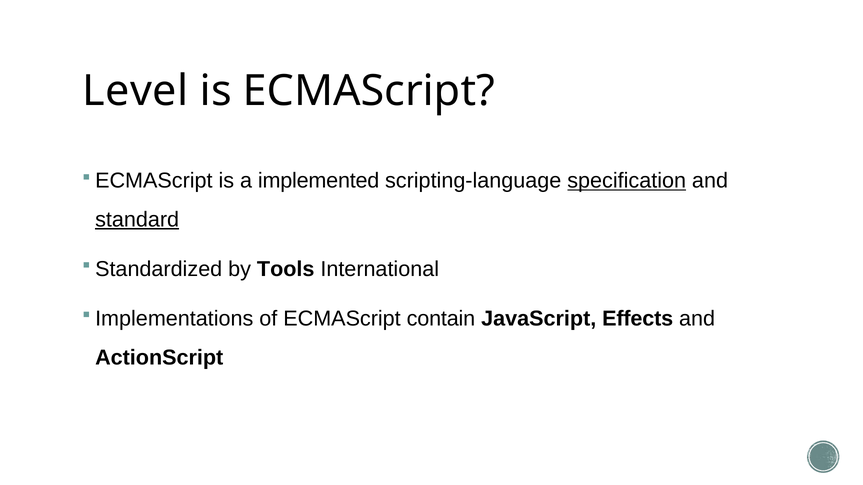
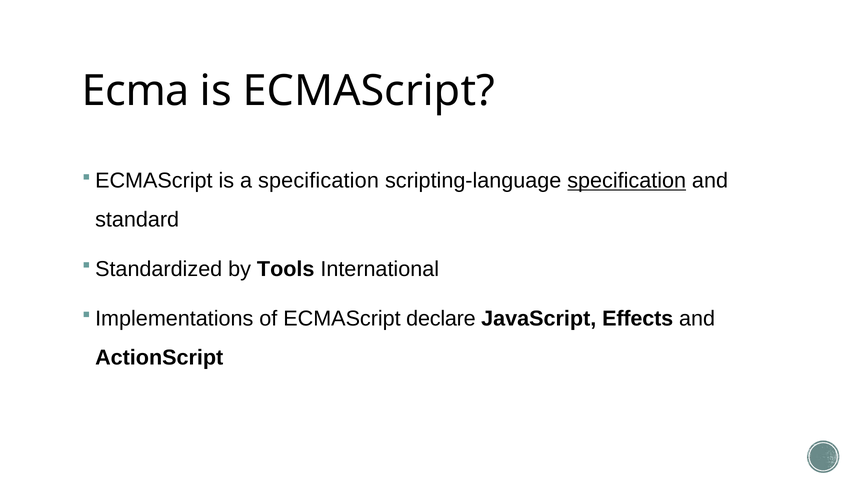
Level: Level -> Ecma
a implemented: implemented -> specification
standard underline: present -> none
contain: contain -> declare
